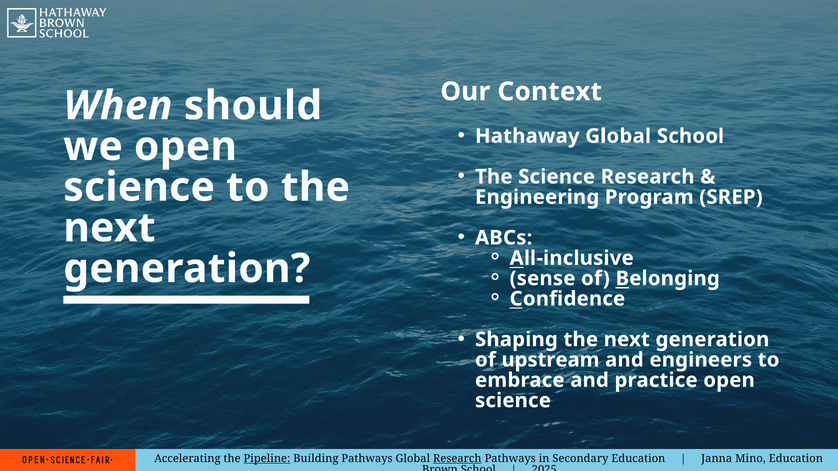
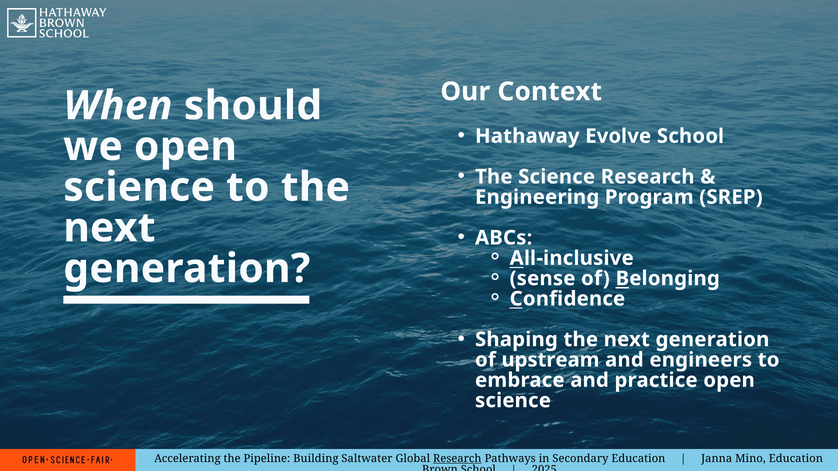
Hathaway Global: Global -> Evolve
Pipeline underline: present -> none
Building Pathways: Pathways -> Saltwater
